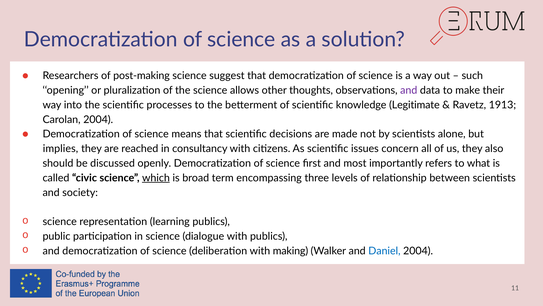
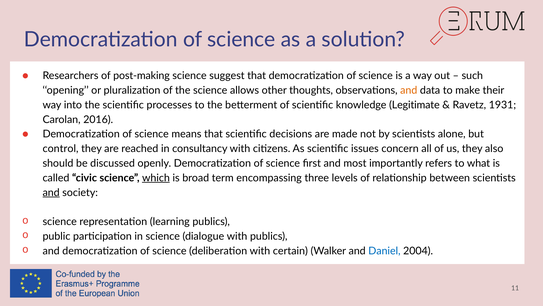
and at (409, 90) colour: purple -> orange
1913: 1913 -> 1931
Carolan 2004: 2004 -> 2016
implies: implies -> control
and at (51, 192) underline: none -> present
making: making -> certain
